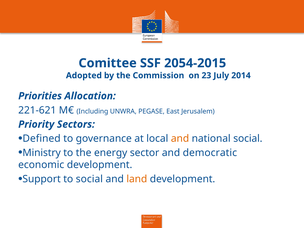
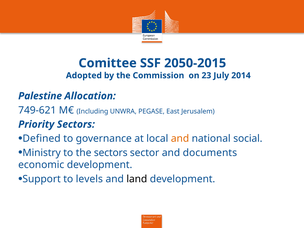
2054-2015: 2054-2015 -> 2050-2015
Priorities: Priorities -> Palestine
221-621: 221-621 -> 749-621
the energy: energy -> sectors
democratic: democratic -> documents
to social: social -> levels
land colour: orange -> black
